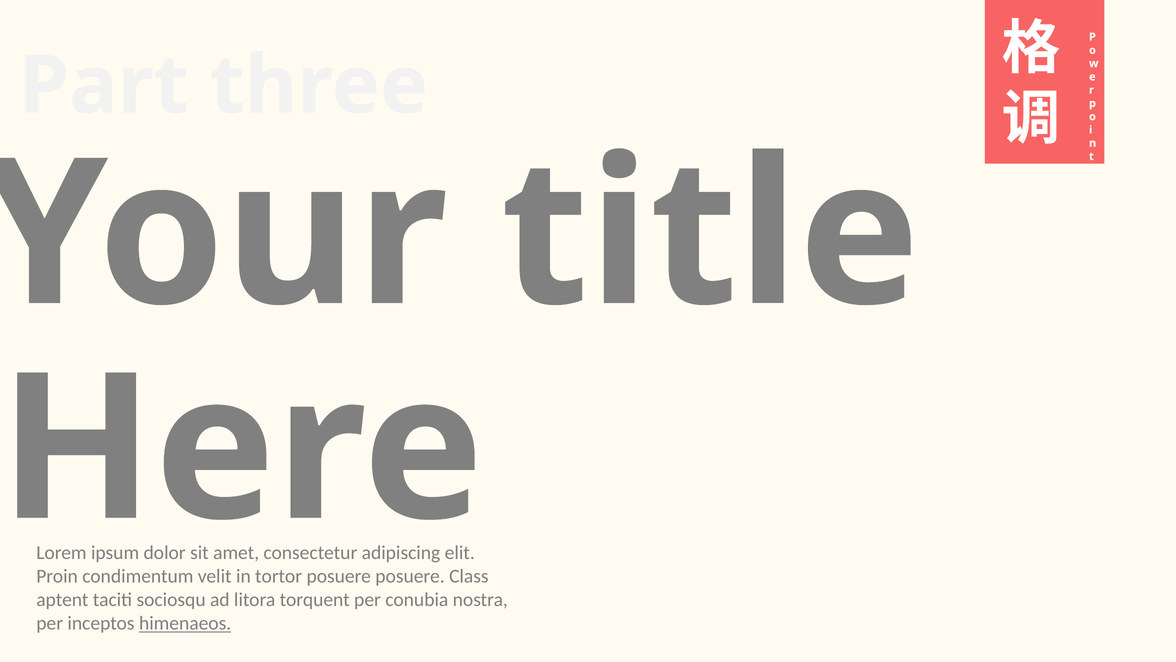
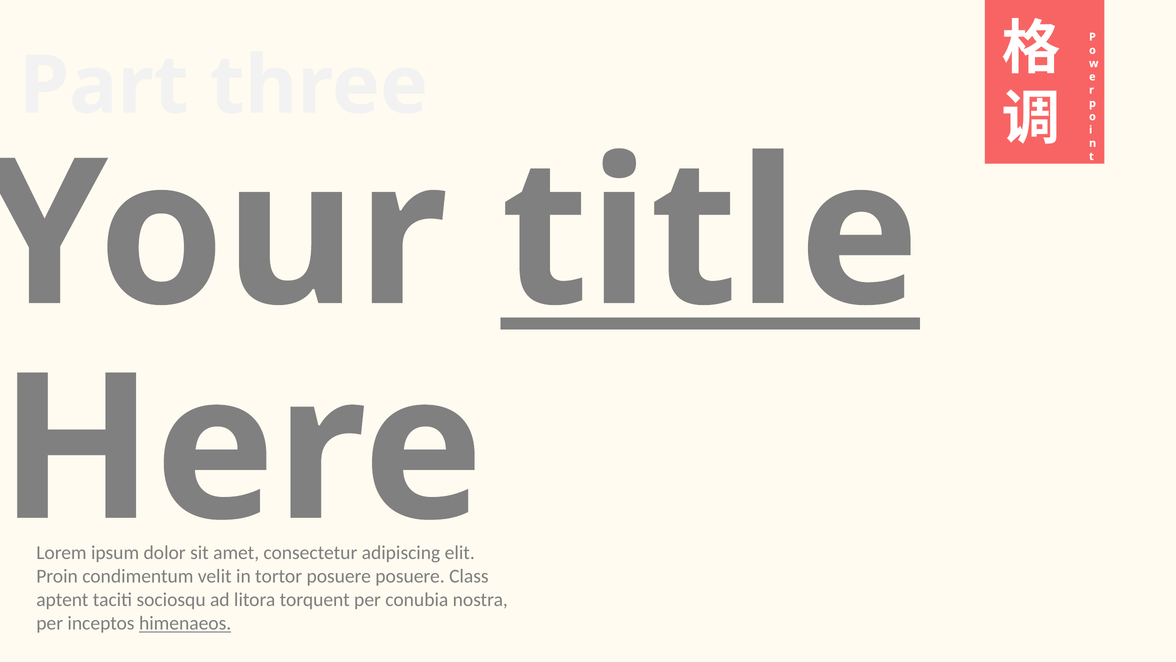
title underline: none -> present
